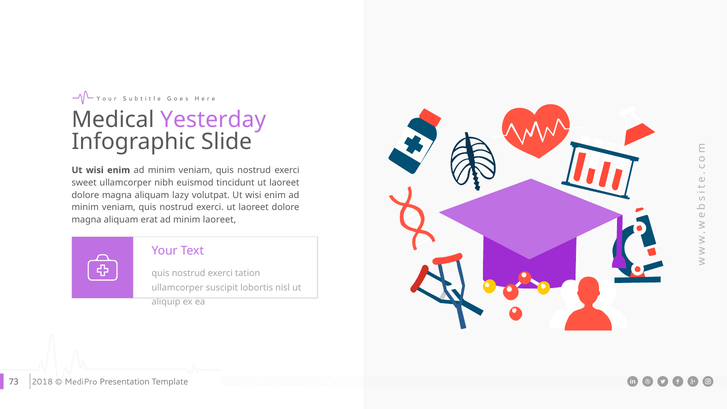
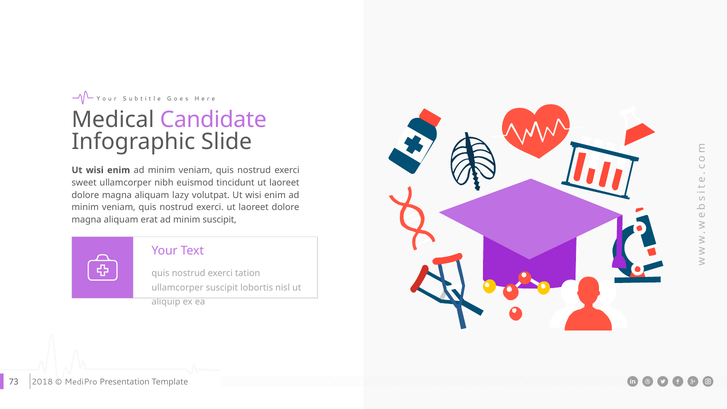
Yesterday: Yesterday -> Candidate
minim laoreet: laoreet -> suscipit
